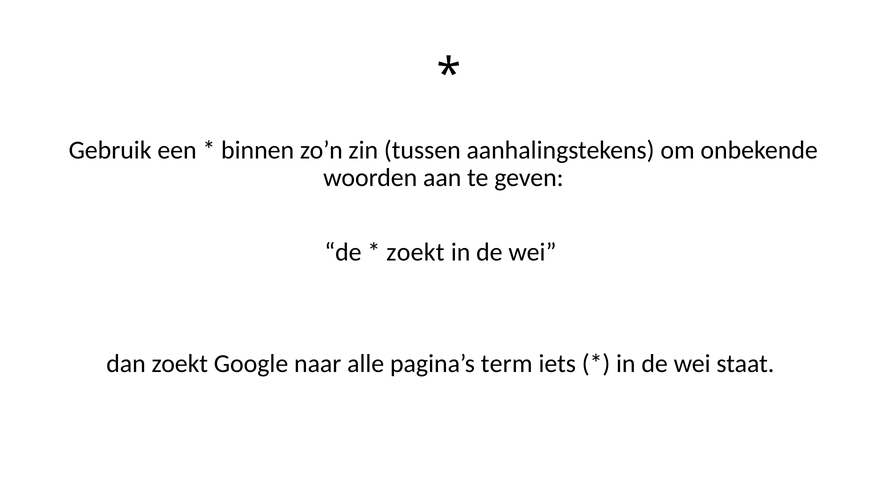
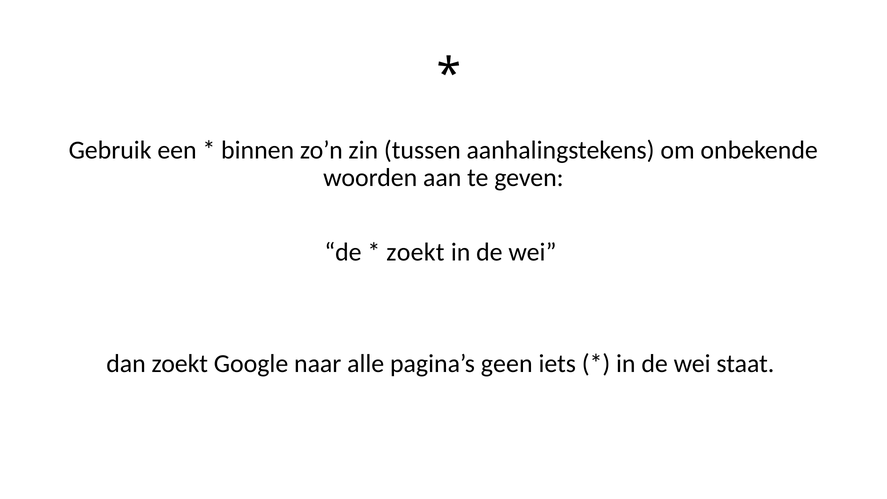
term: term -> geen
